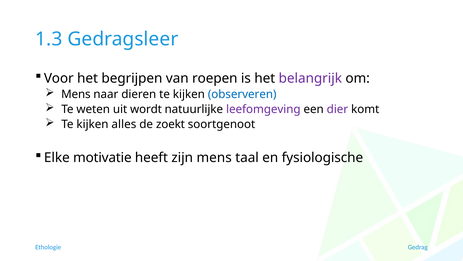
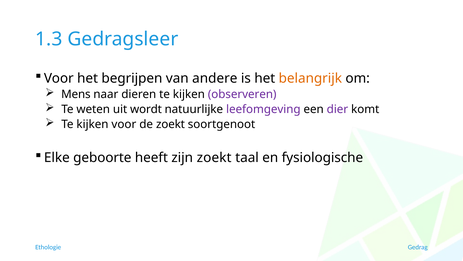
roepen: roepen -> andere
belangrijk colour: purple -> orange
observeren colour: blue -> purple
kijken alles: alles -> voor
motivatie: motivatie -> geboorte
zijn mens: mens -> zoekt
